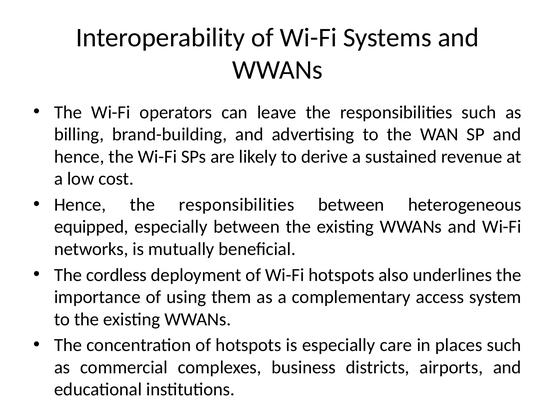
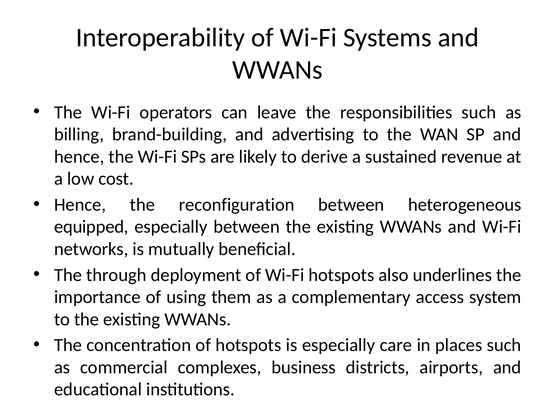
Hence the responsibilities: responsibilities -> reconfiguration
cordless: cordless -> through
